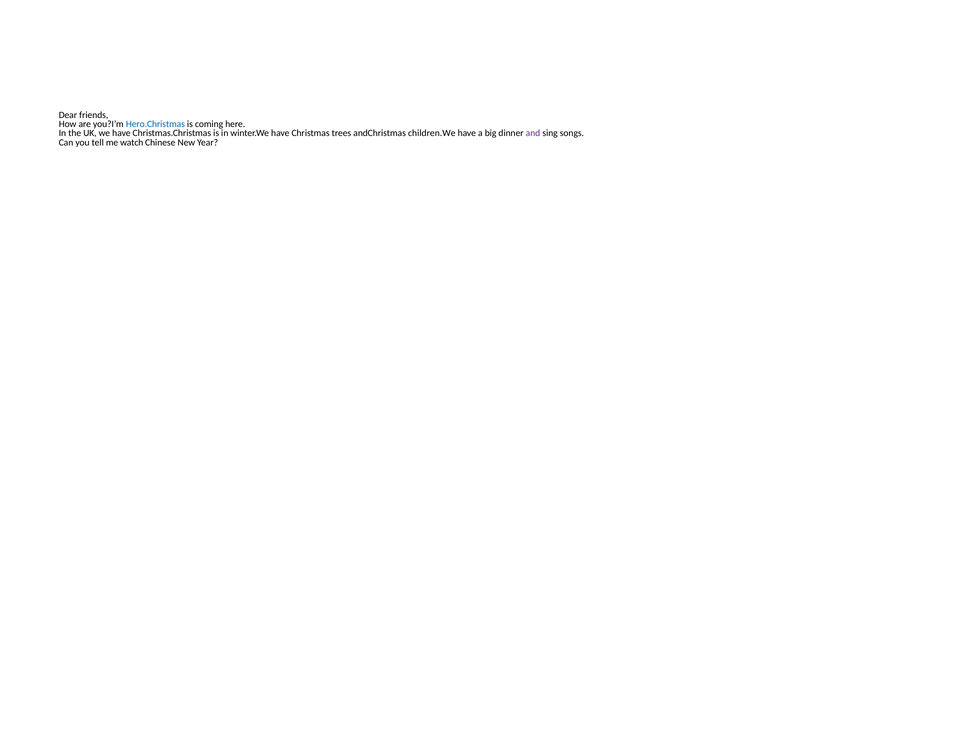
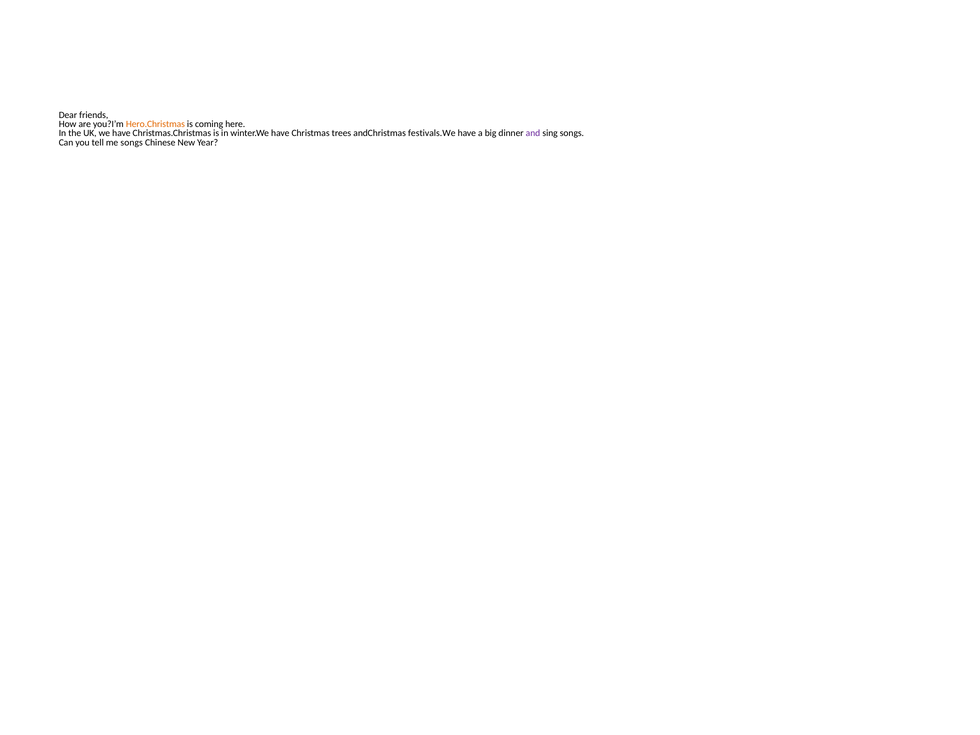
Hero.Christmas colour: blue -> orange
children.We: children.We -> festivals.We
me watch: watch -> songs
